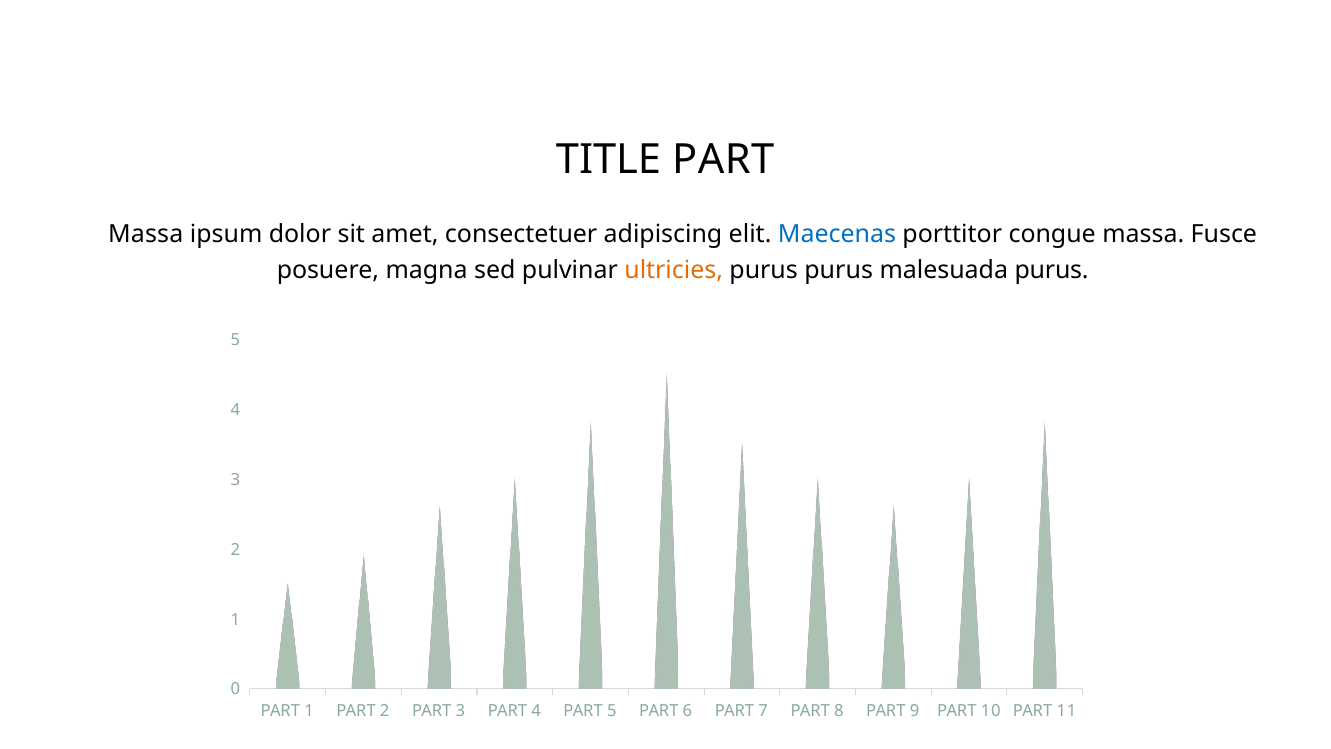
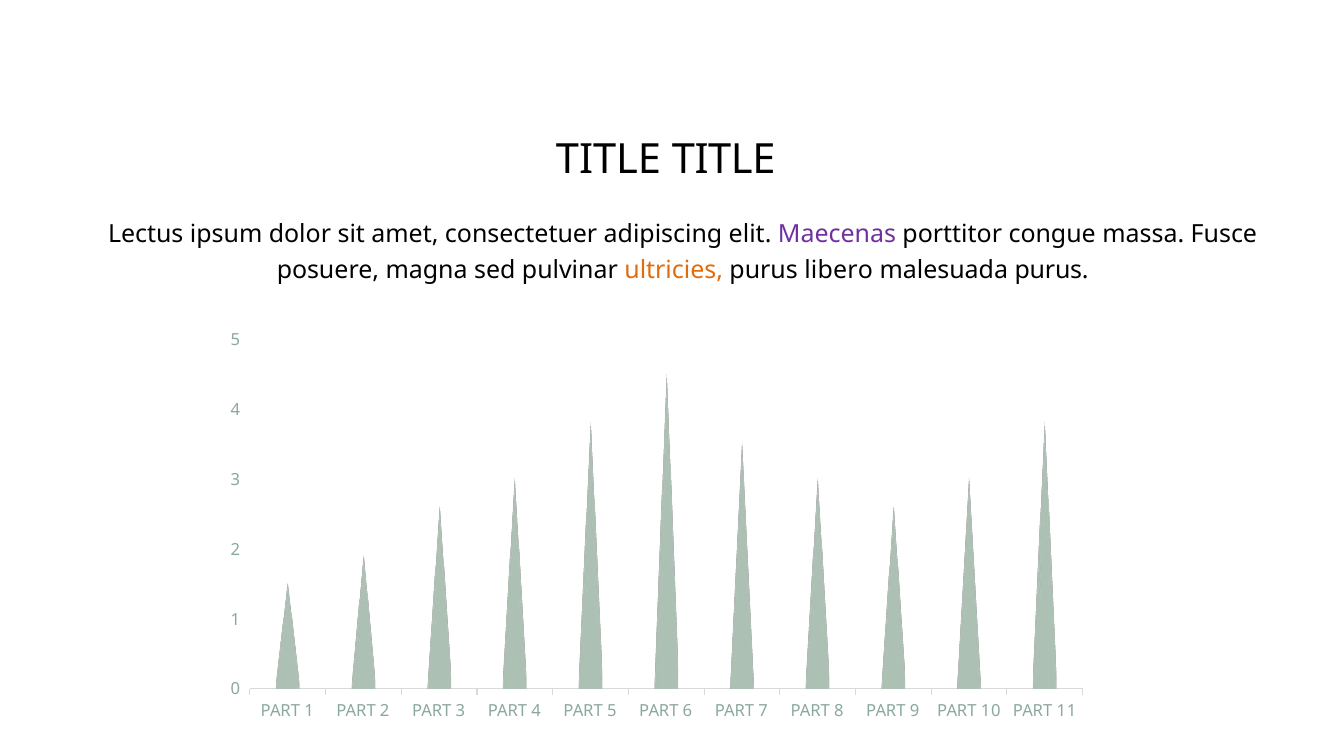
TITLE PART: PART -> TITLE
Massa at (146, 234): Massa -> Lectus
Maecenas colour: blue -> purple
purus purus: purus -> libero
